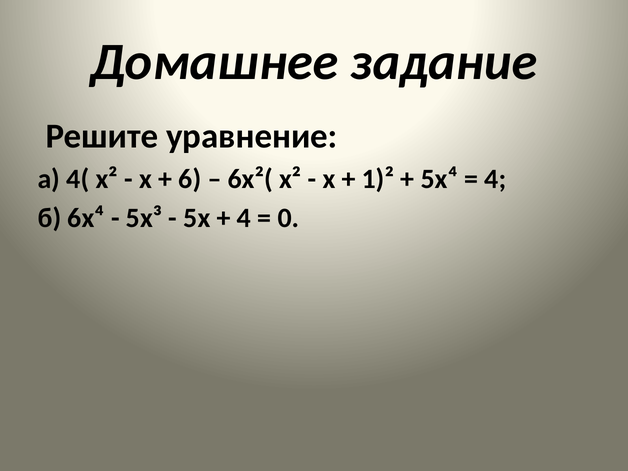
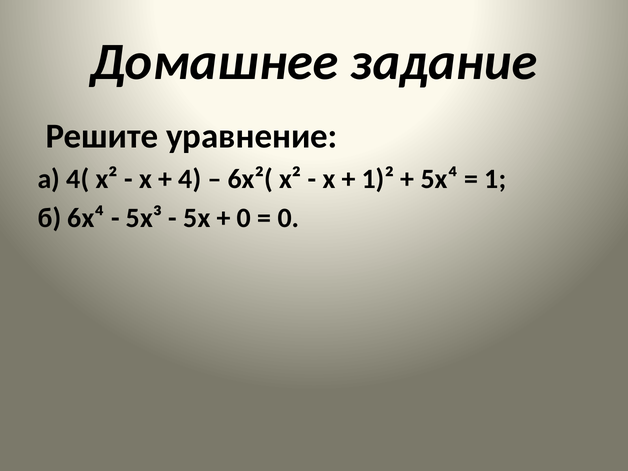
6: 6 -> 4
4 at (495, 179): 4 -> 1
4 at (244, 218): 4 -> 0
